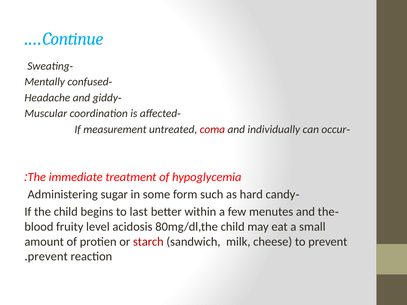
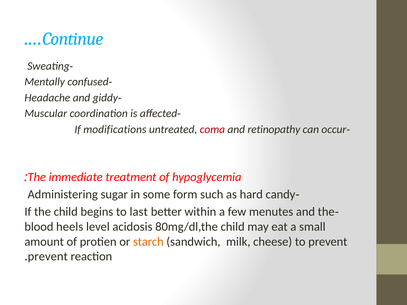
measurement: measurement -> modifications
individually: individually -> retinopathy
fruity: fruity -> heels
starch colour: red -> orange
